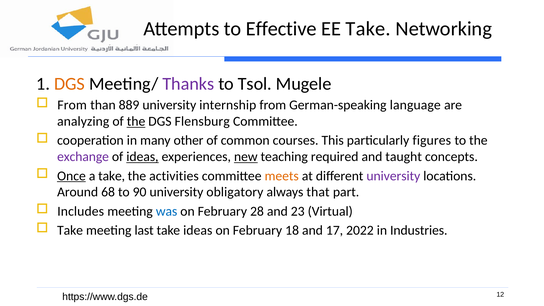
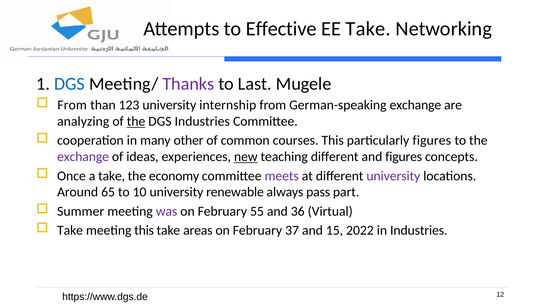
DGS at (70, 84) colour: orange -> blue
Tsol: Tsol -> Last
889: 889 -> 123
German-speaking language: language -> exchange
DGS Flensburg: Flensburg -> Industries
ideas at (142, 157) underline: present -> none
teaching required: required -> different
and taught: taught -> figures
Once underline: present -> none
activities: activities -> economy
meets colour: orange -> purple
68: 68 -> 65
90: 90 -> 10
obligatory: obligatory -> renewable
that: that -> pass
Includes: Includes -> Summer
was colour: blue -> purple
28: 28 -> 55
23: 23 -> 36
meeting last: last -> this
take ideas: ideas -> areas
18: 18 -> 37
17: 17 -> 15
